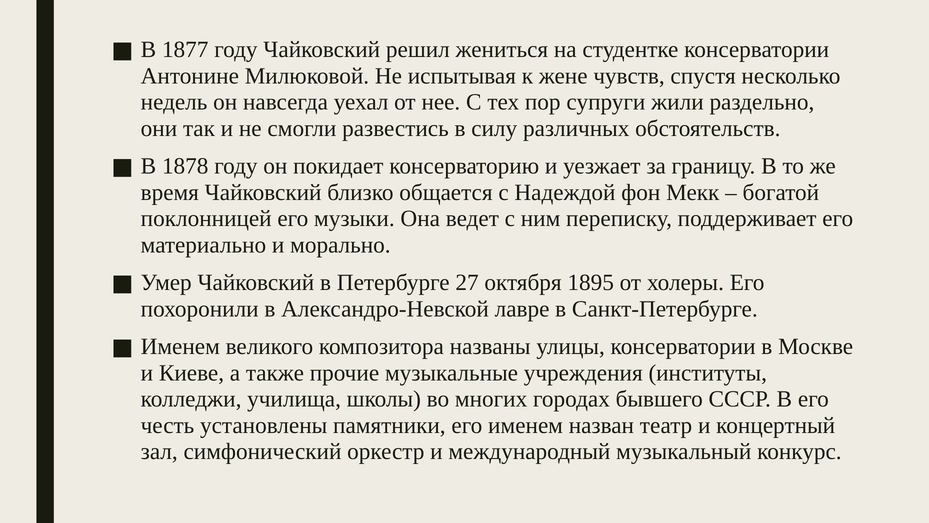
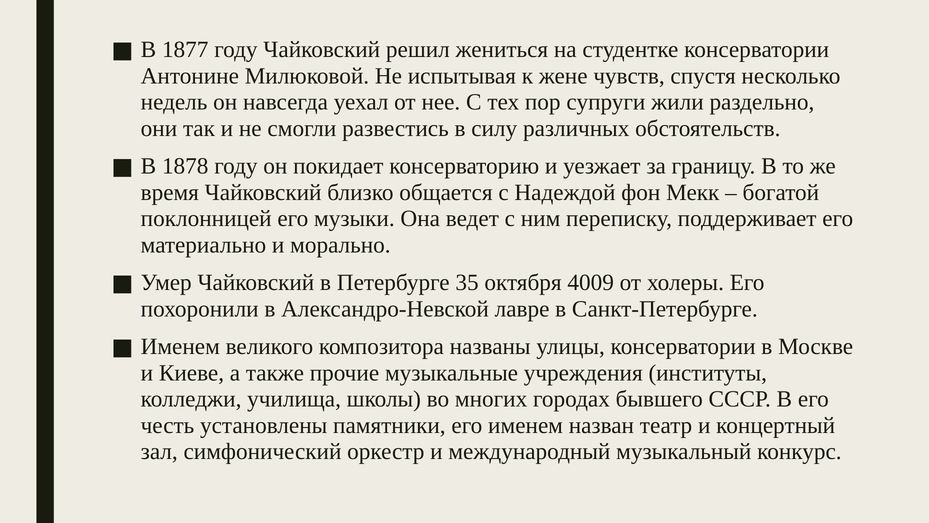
27: 27 -> 35
1895: 1895 -> 4009
